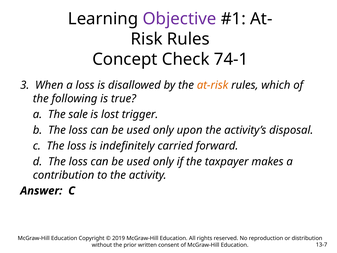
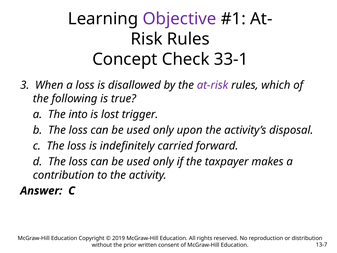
74-1: 74-1 -> 33-1
at-risk colour: orange -> purple
sale: sale -> into
